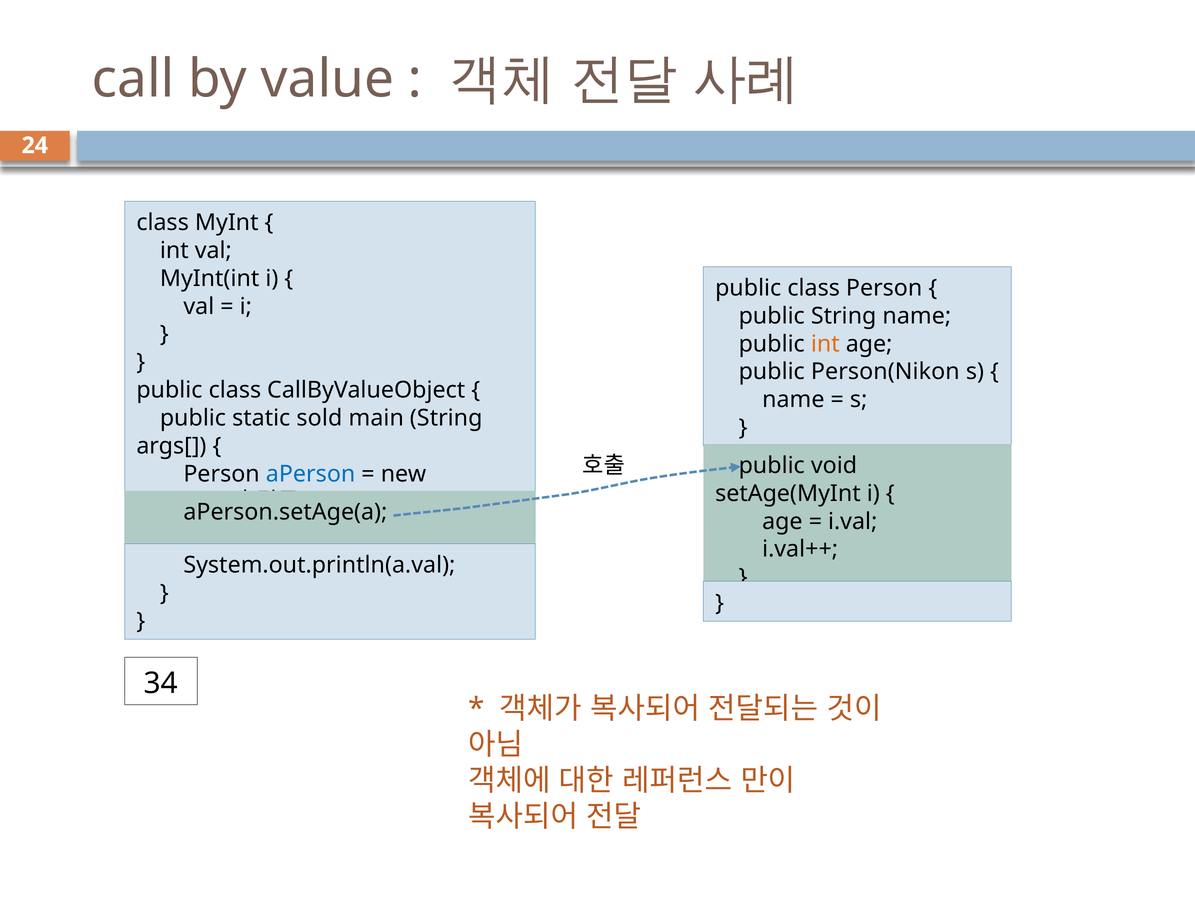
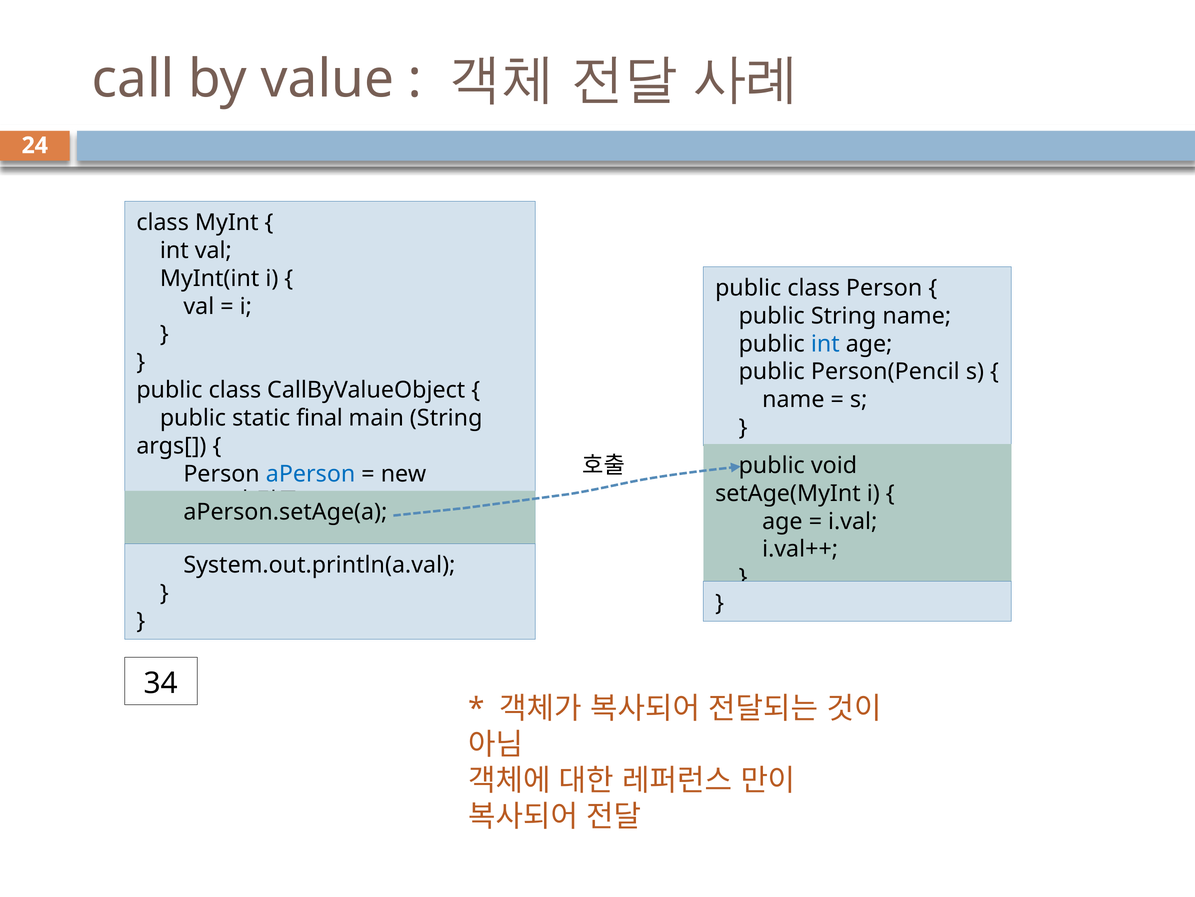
int at (825, 344) colour: orange -> blue
Person(Nikon: Person(Nikon -> Person(Pencil
sold: sold -> final
